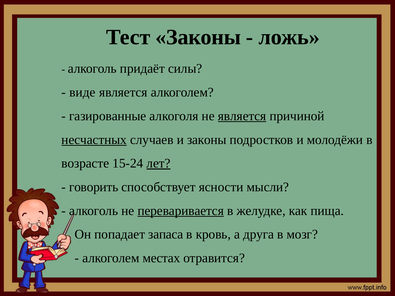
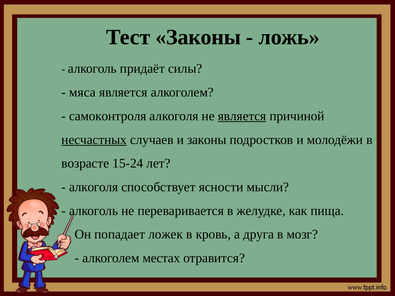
виде: виде -> мяса
газированные: газированные -> самоконтроля
лет underline: present -> none
говорить at (94, 187): говорить -> алкоголя
переваривается underline: present -> none
запаса: запаса -> ложек
